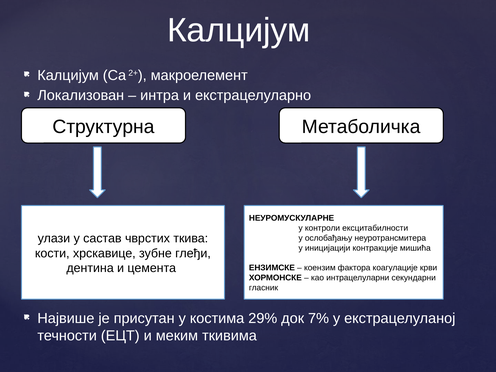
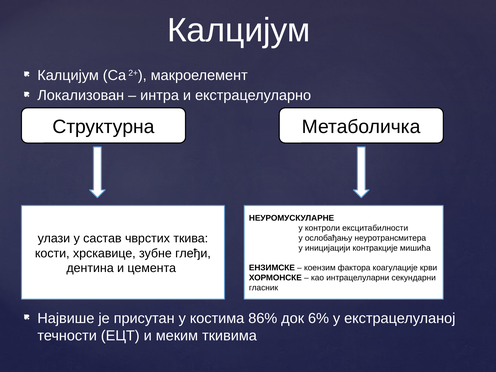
29%: 29% -> 86%
7%: 7% -> 6%
